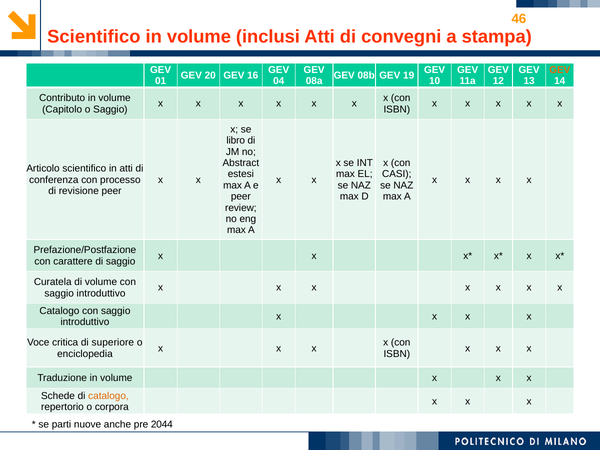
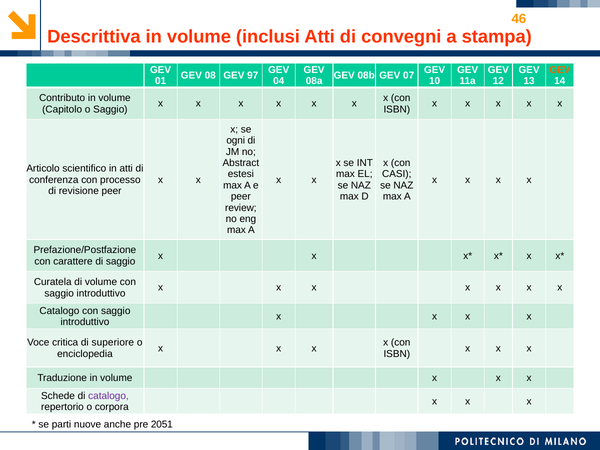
Scientifico at (94, 37): Scientifico -> Descrittiva
20: 20 -> 08
16: 16 -> 97
19: 19 -> 07
libro: libro -> ogni
catalogo at (108, 396) colour: orange -> purple
2044: 2044 -> 2051
